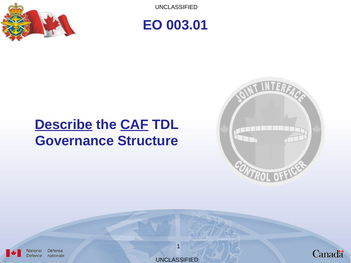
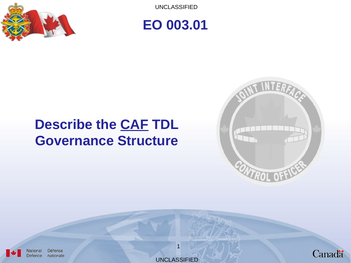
Describe underline: present -> none
